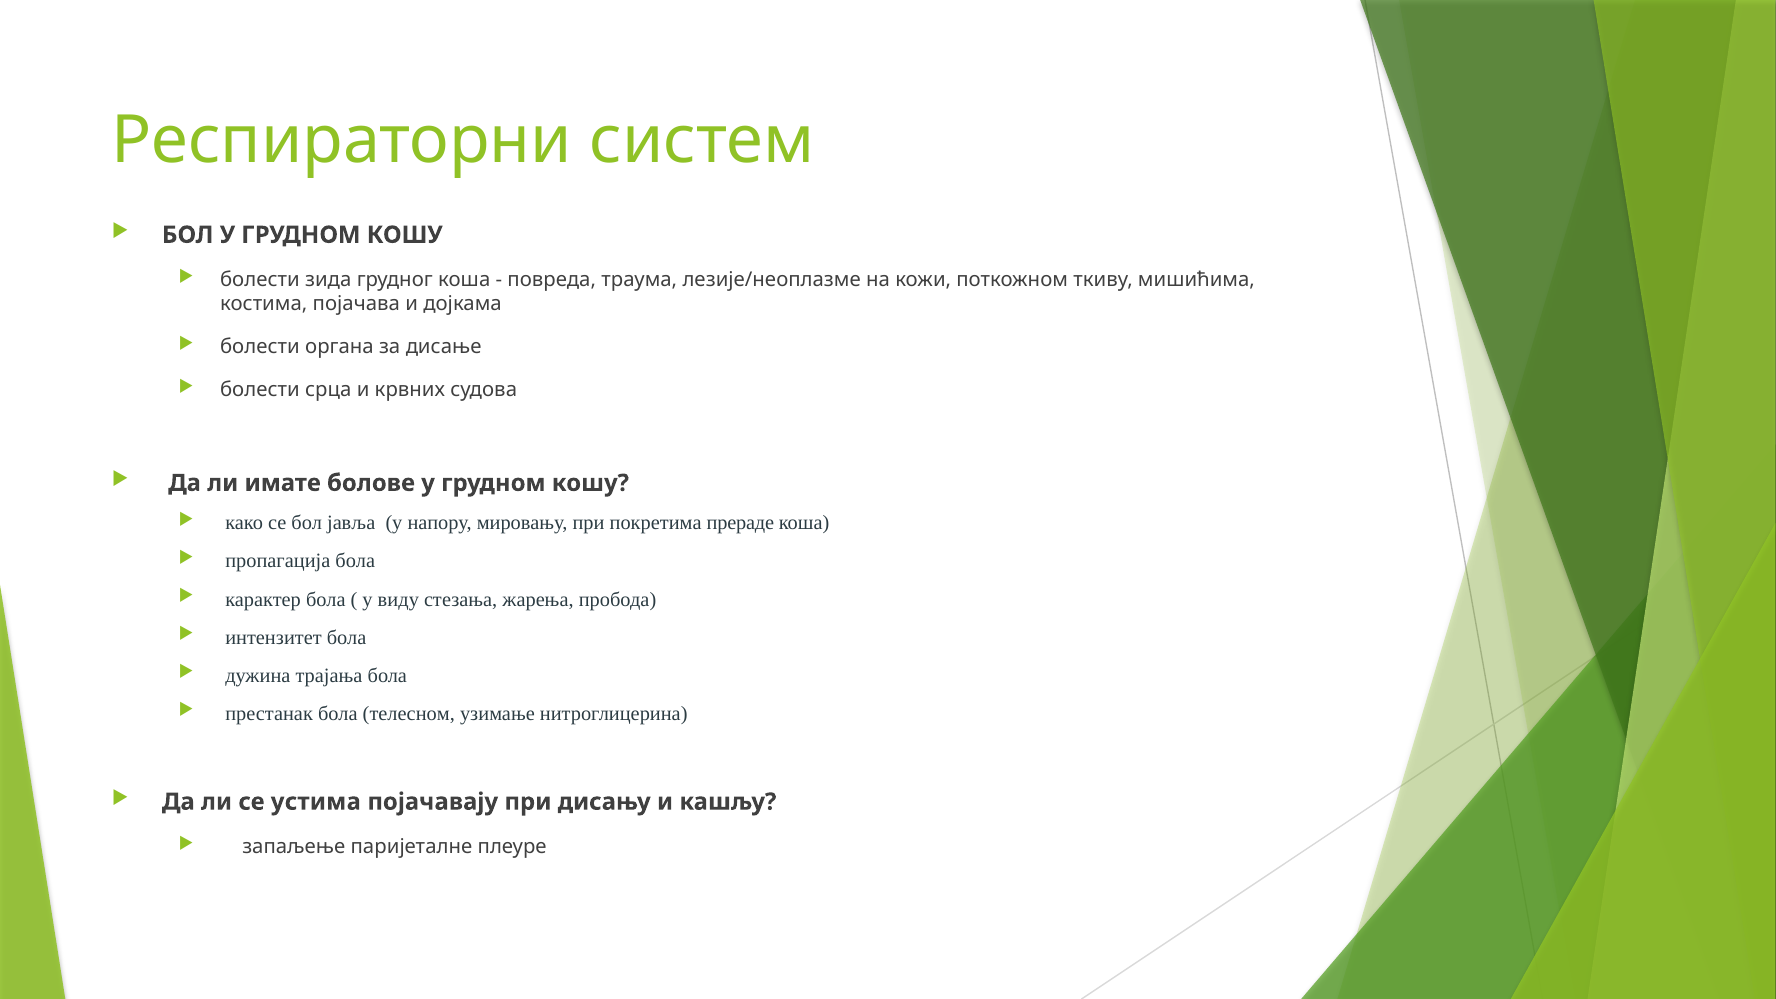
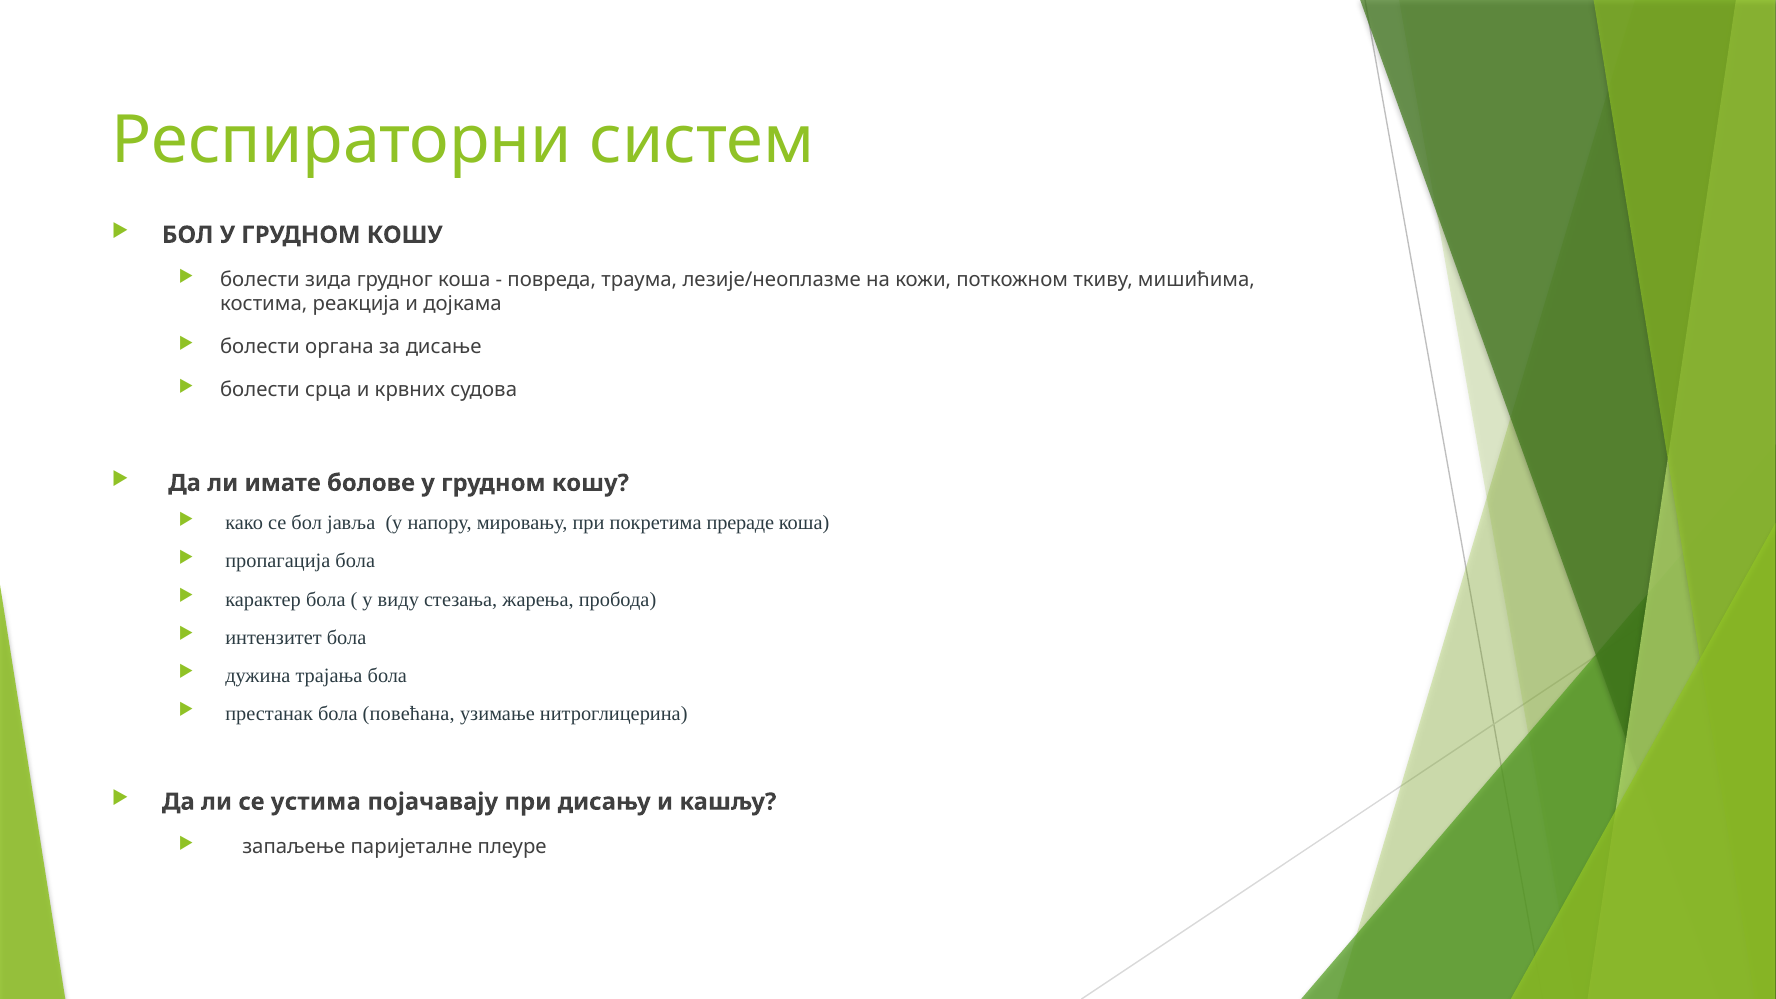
појачава: појачава -> реакција
телесном: телесном -> повећана
